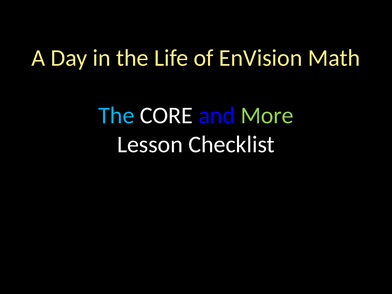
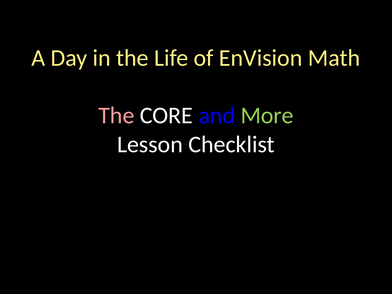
The at (116, 116) colour: light blue -> pink
